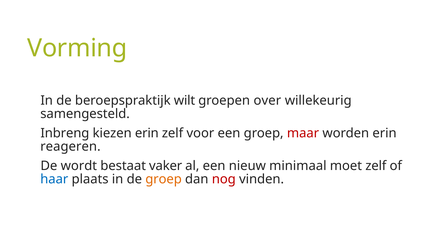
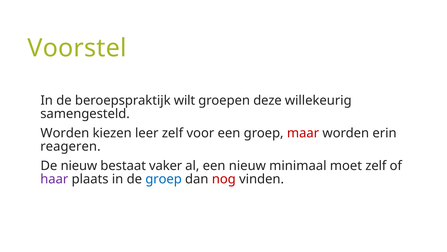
Vorming: Vorming -> Voorstel
over: over -> deze
Inbreng at (65, 133): Inbreng -> Worden
kiezen erin: erin -> leer
De wordt: wordt -> nieuw
haar colour: blue -> purple
groep at (164, 179) colour: orange -> blue
